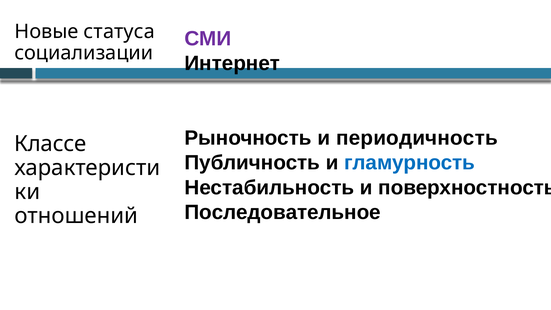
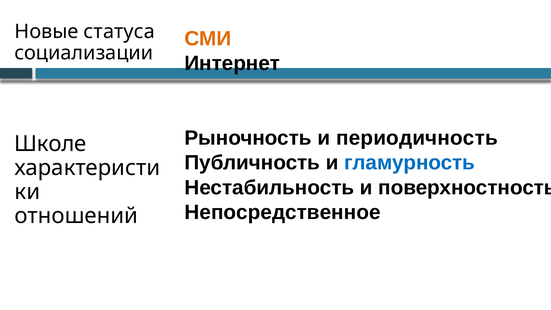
СМИ colour: purple -> orange
Классе: Классе -> Школе
Последовательное: Последовательное -> Непосредственное
